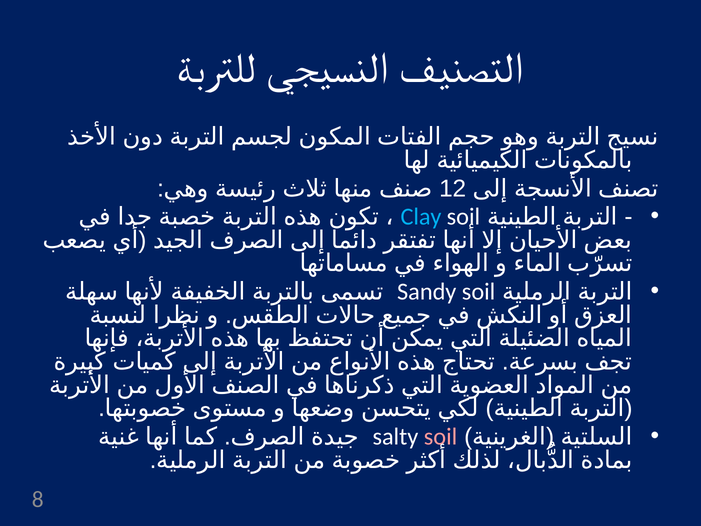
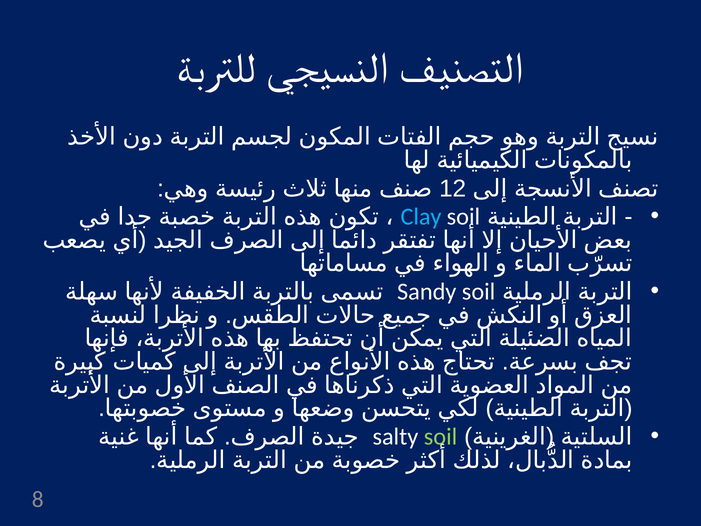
soil at (441, 436) colour: pink -> light green
